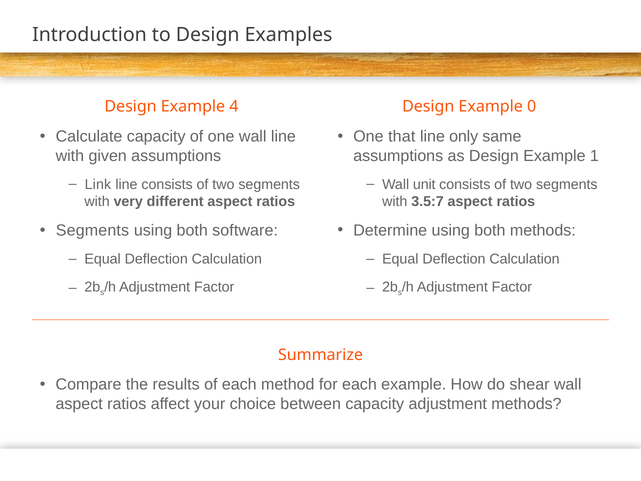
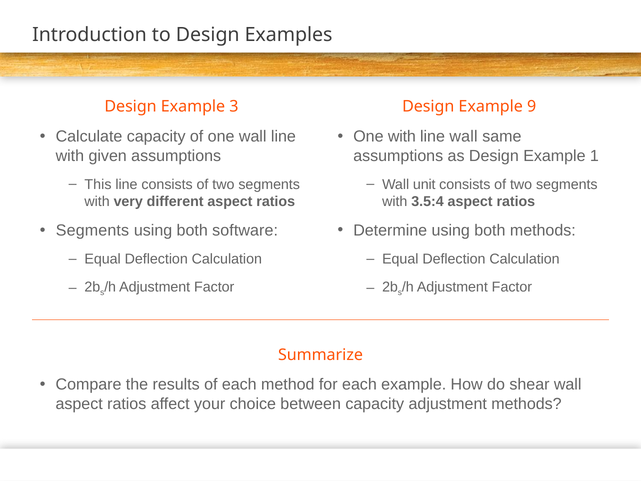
4: 4 -> 3
0: 0 -> 9
One that: that -> with
line only: only -> wall
Link: Link -> This
3.5:7: 3.5:7 -> 3.5:4
